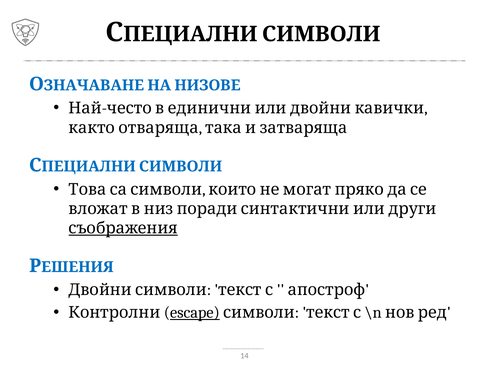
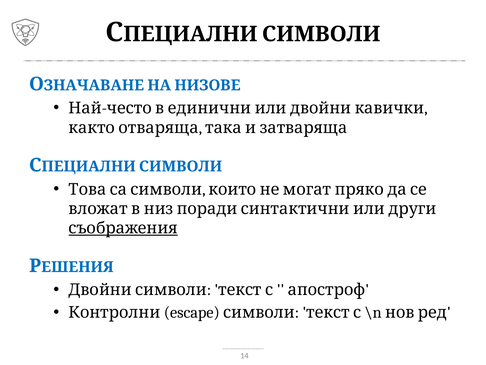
escape underline: present -> none
